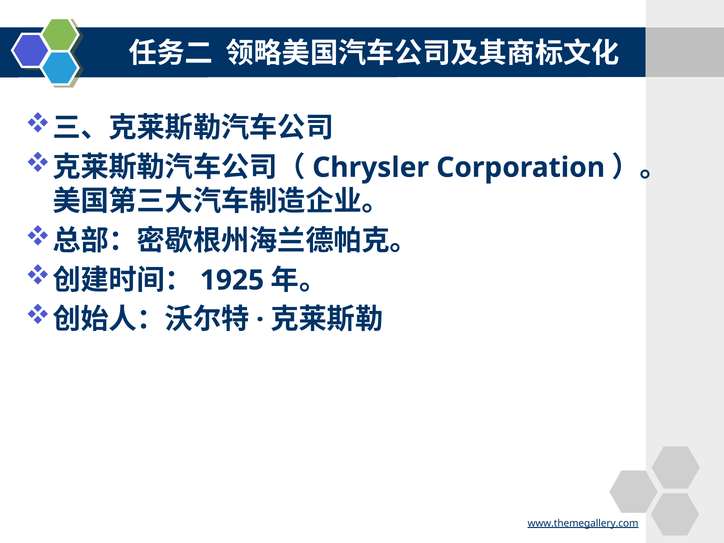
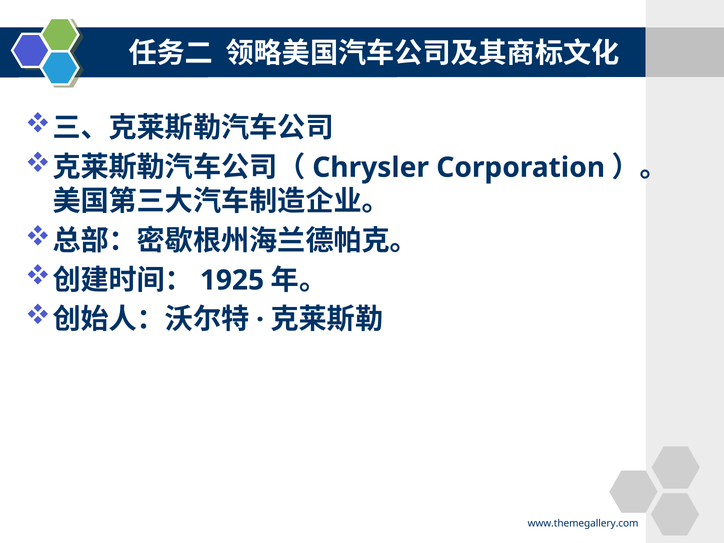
www.themegallery.com underline: present -> none
